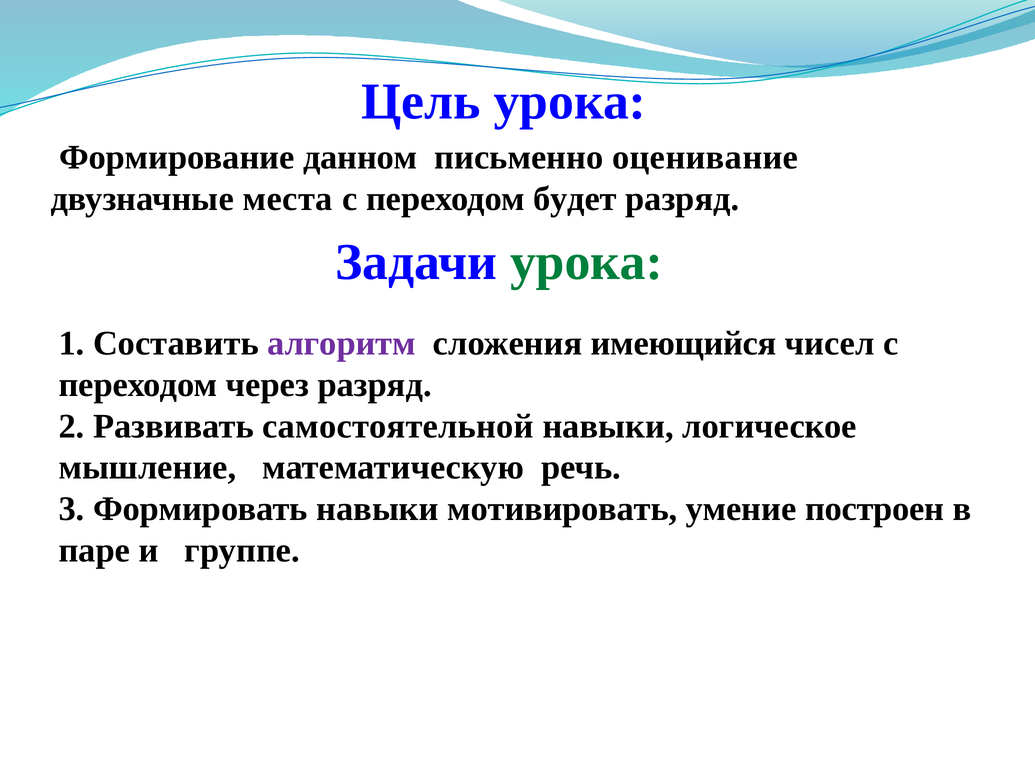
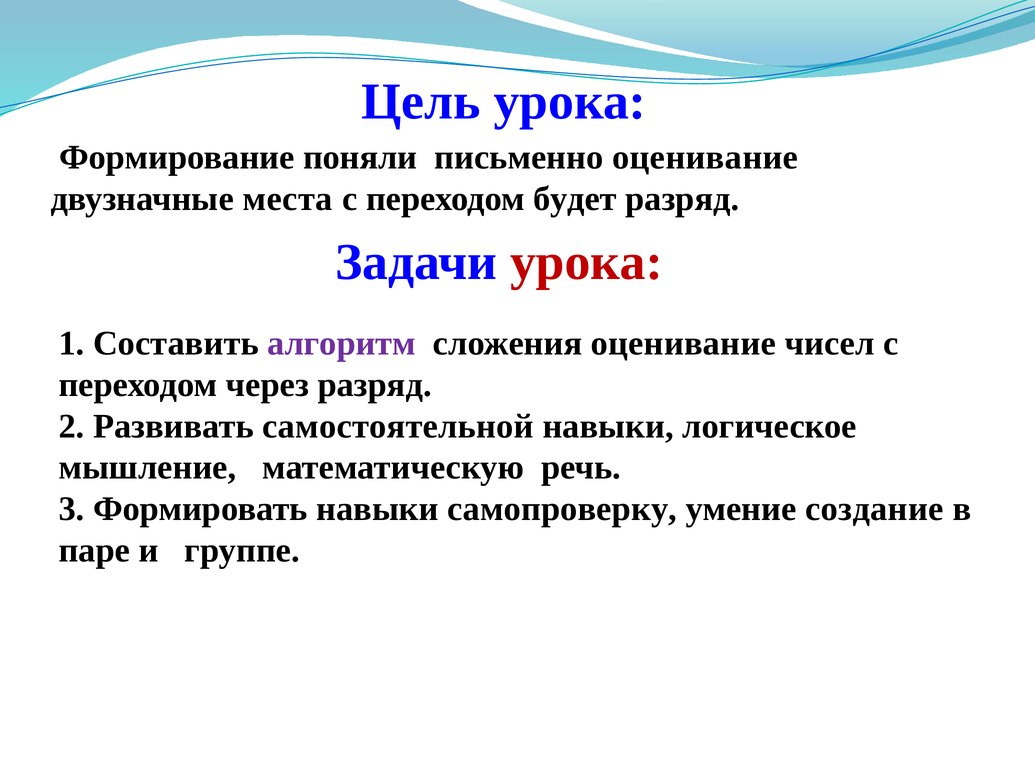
данном: данном -> поняли
урока at (587, 262) colour: green -> red
сложения имеющийся: имеющийся -> оценивание
мотивировать: мотивировать -> самопроверку
построен: построен -> создание
